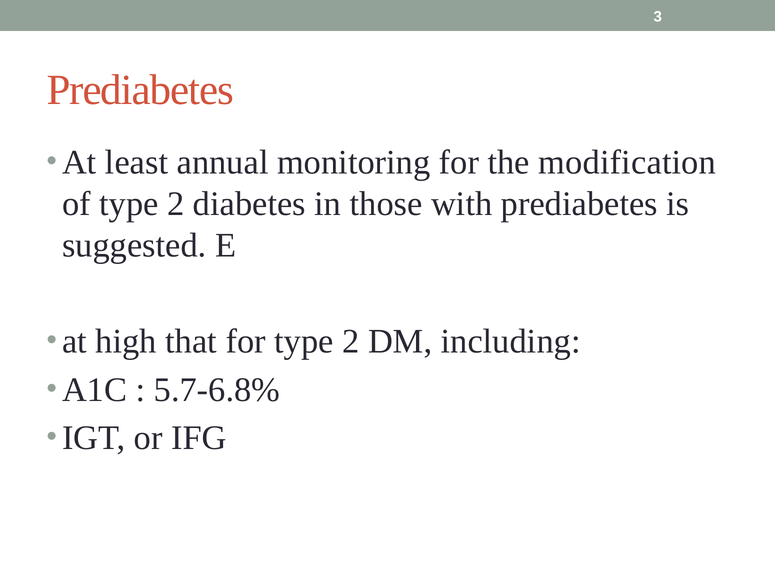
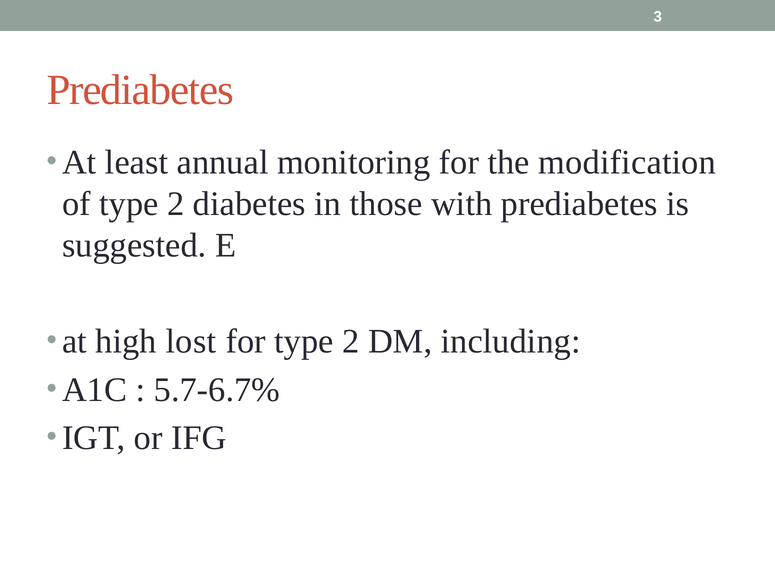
that: that -> lost
5.7-6.8%: 5.7-6.8% -> 5.7-6.7%
